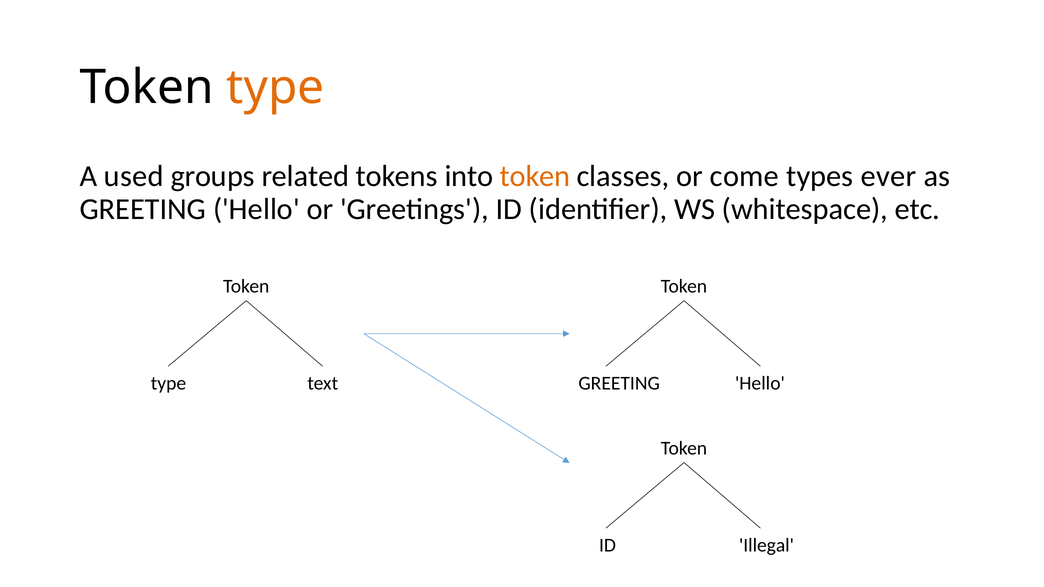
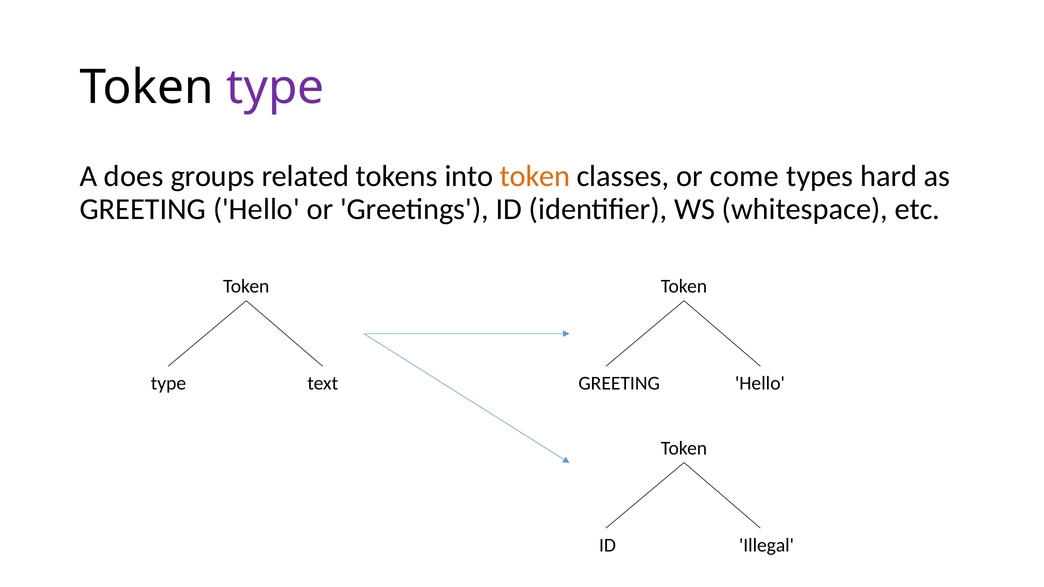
type at (275, 88) colour: orange -> purple
used: used -> does
ever: ever -> hard
